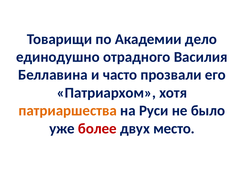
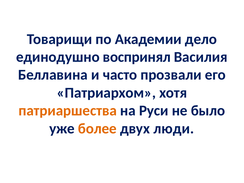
отрадного: отрадного -> воспринял
более colour: red -> orange
место: место -> люди
